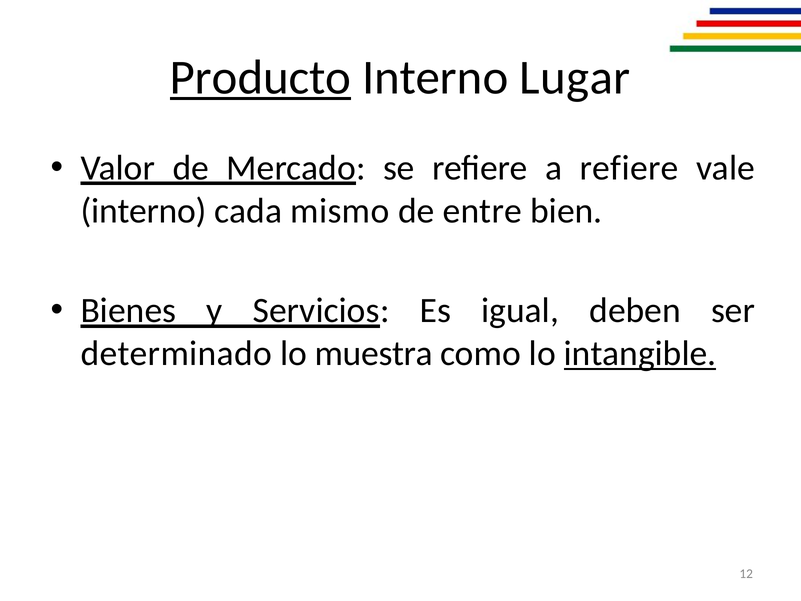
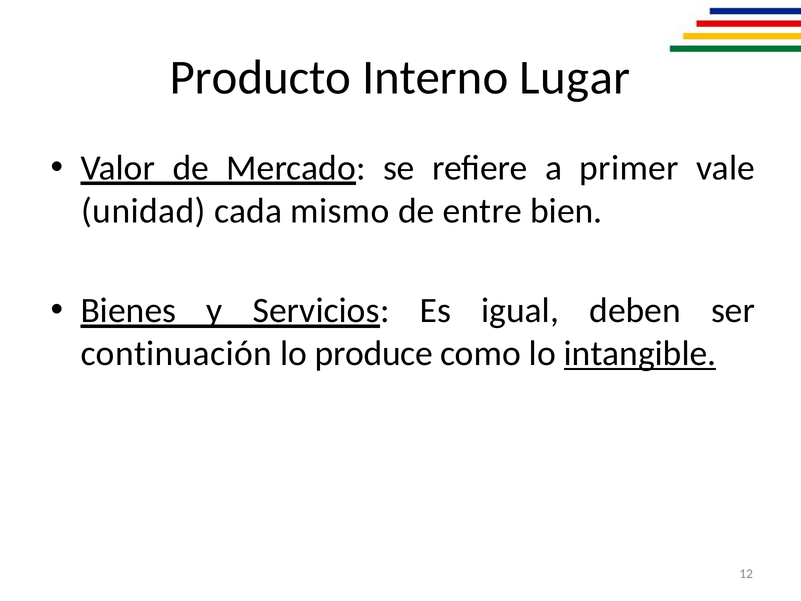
Producto underline: present -> none
a refiere: refiere -> primer
interno at (144, 211): interno -> unidad
determinado: determinado -> continuación
muestra: muestra -> produce
